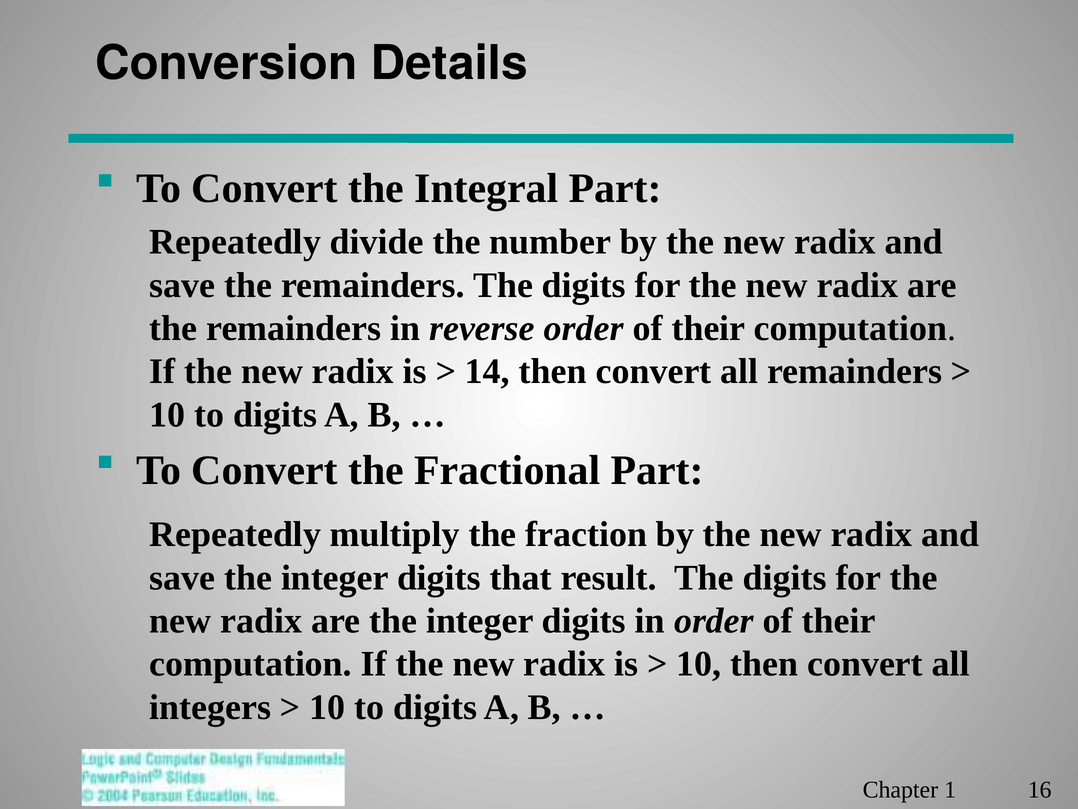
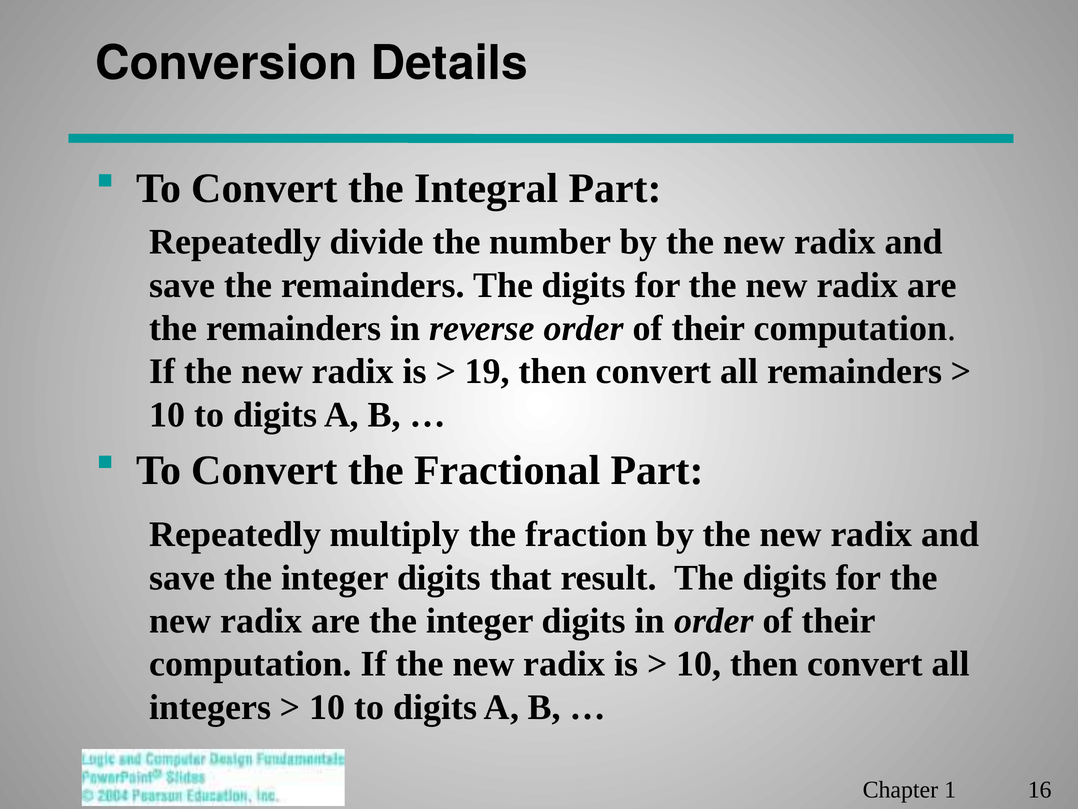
14: 14 -> 19
